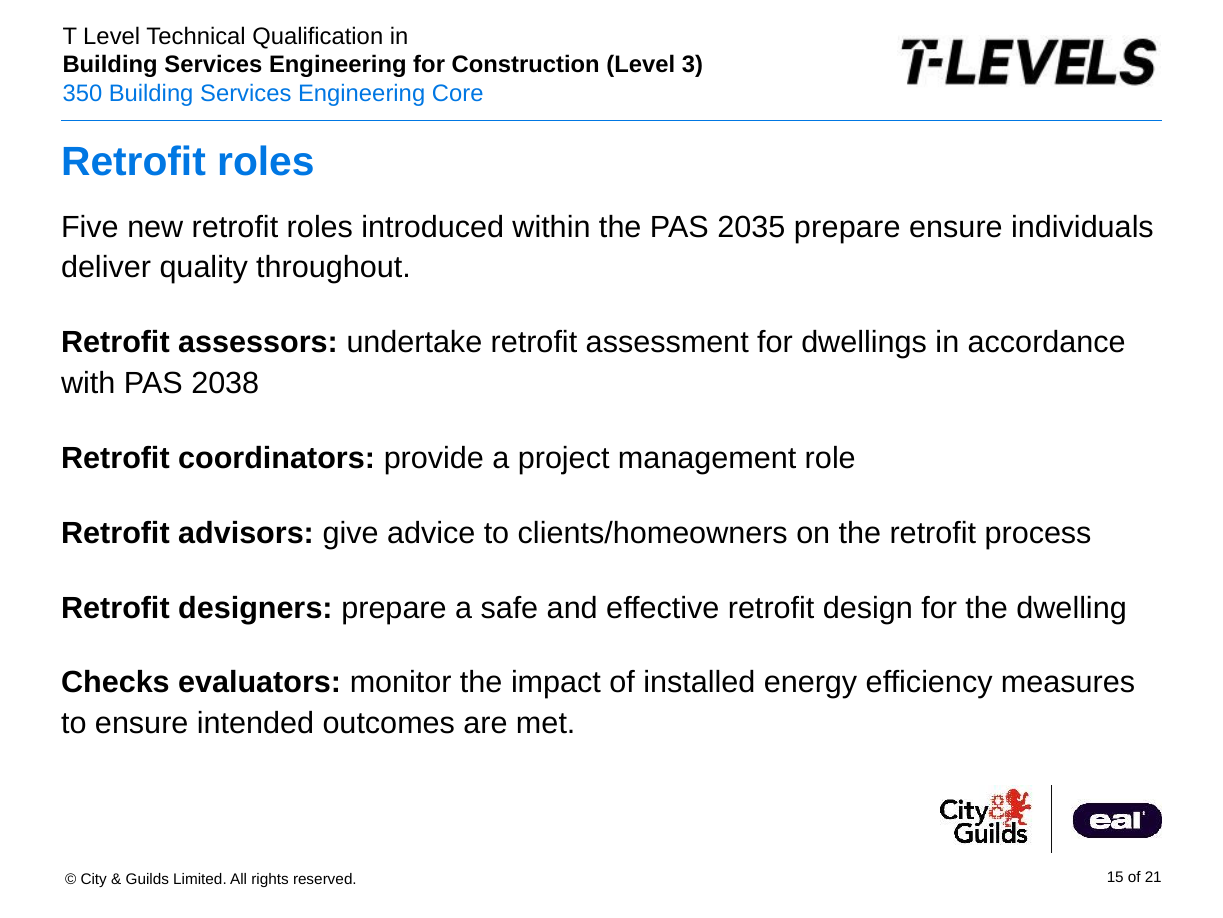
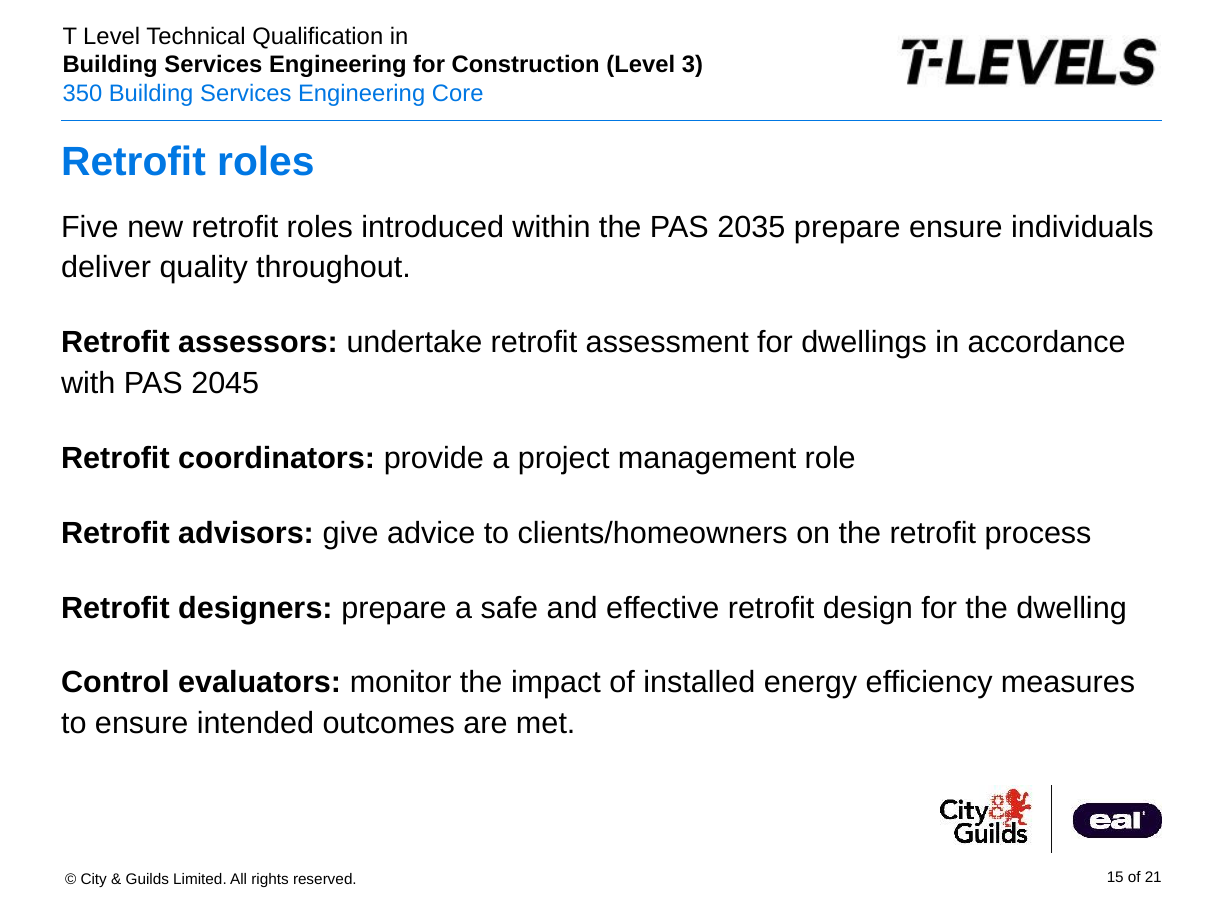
2038: 2038 -> 2045
Checks: Checks -> Control
